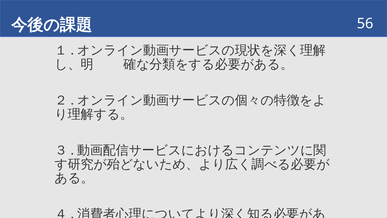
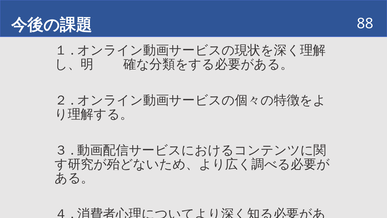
56: 56 -> 88
